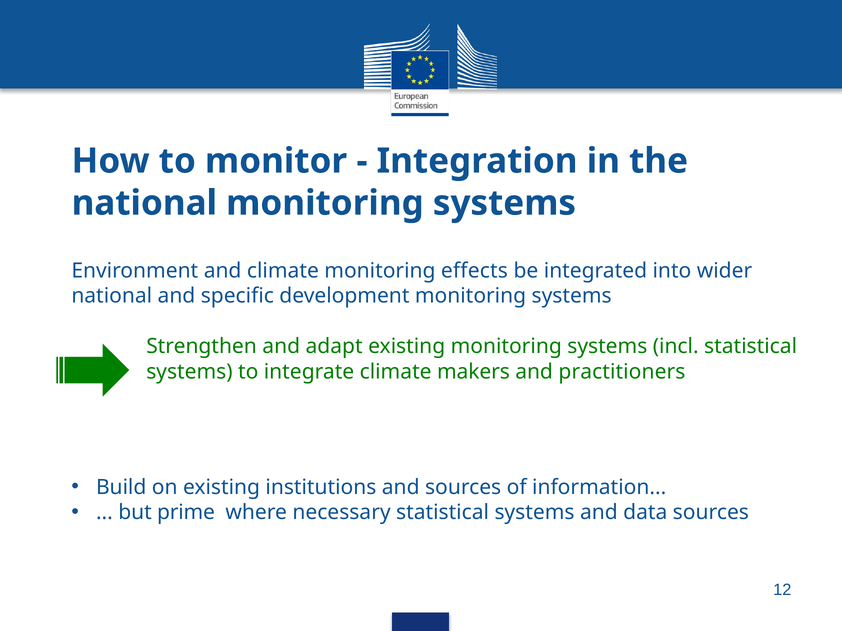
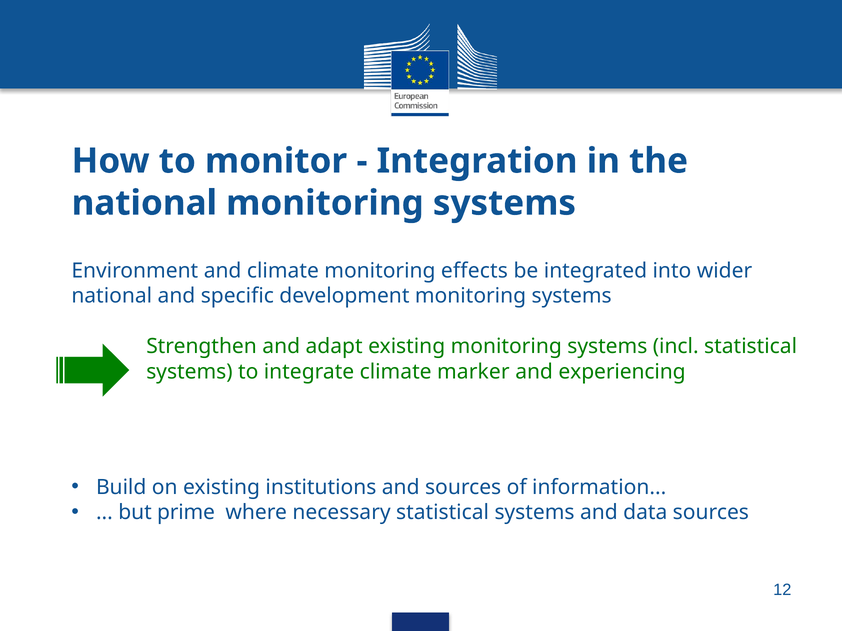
makers: makers -> marker
practitioners: practitioners -> experiencing
